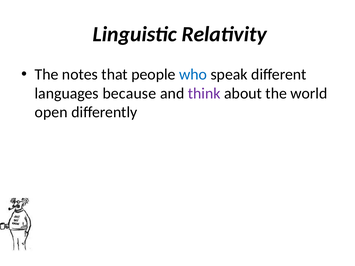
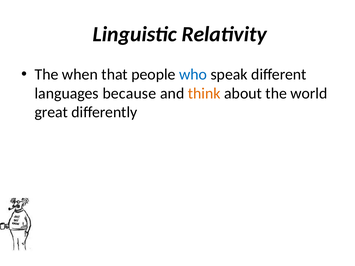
notes: notes -> when
think colour: purple -> orange
open: open -> great
